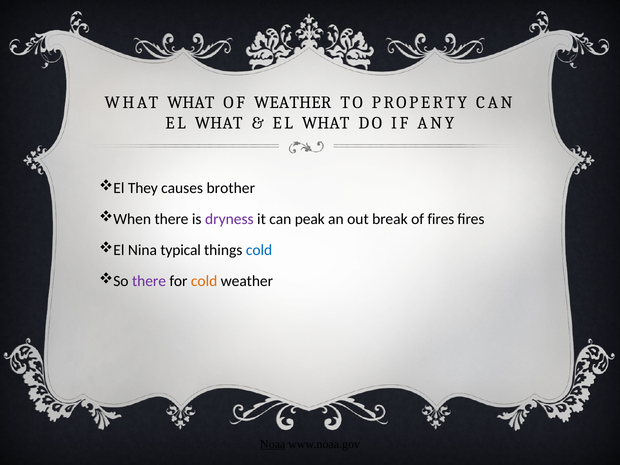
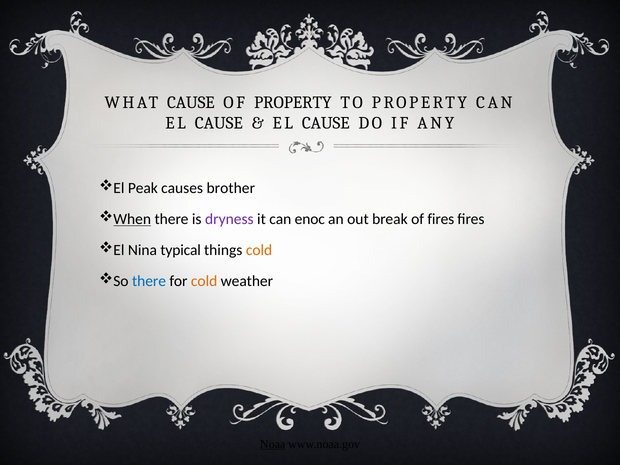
WHAT WHAT: WHAT -> CAUSE
OF WEATHER: WEATHER -> PROPERTY
WHAT at (219, 123): WHAT -> CAUSE
WHAT at (326, 123): WHAT -> CAUSE
They: They -> Peak
When underline: none -> present
peak: peak -> enoc
cold at (259, 250) colour: blue -> orange
there at (149, 281) colour: purple -> blue
